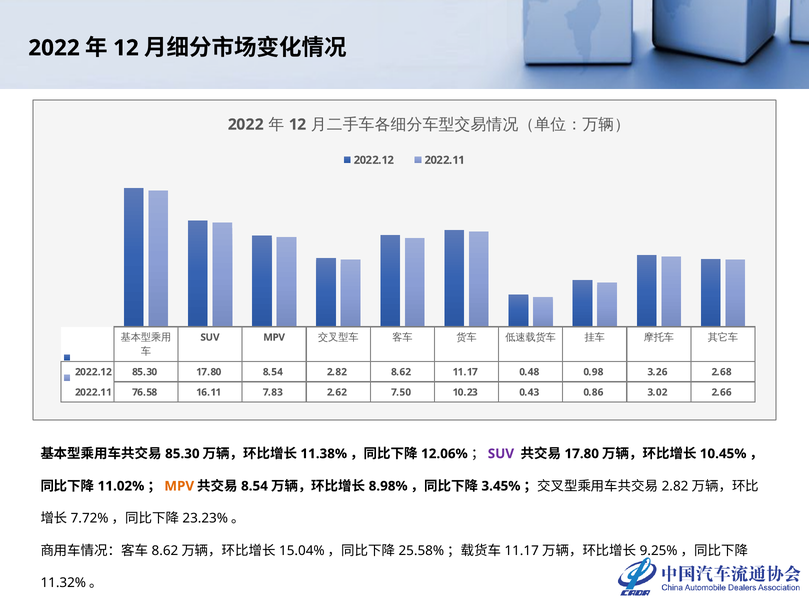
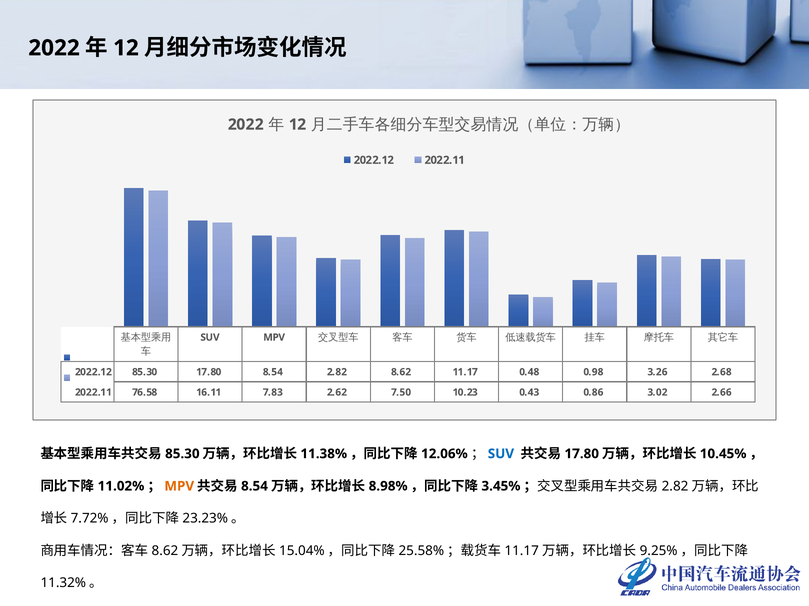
SUV at (501, 454) colour: purple -> blue
